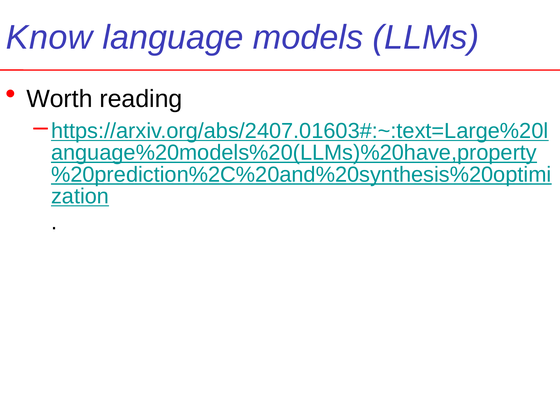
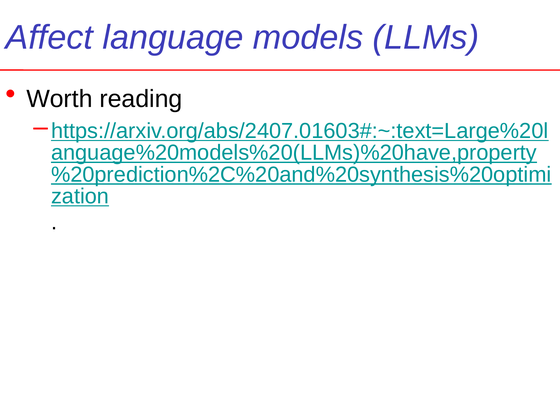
Know: Know -> Affect
